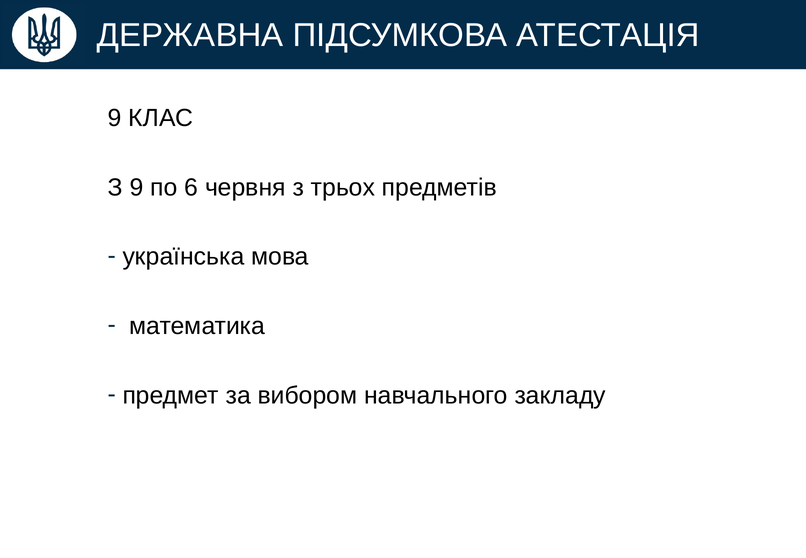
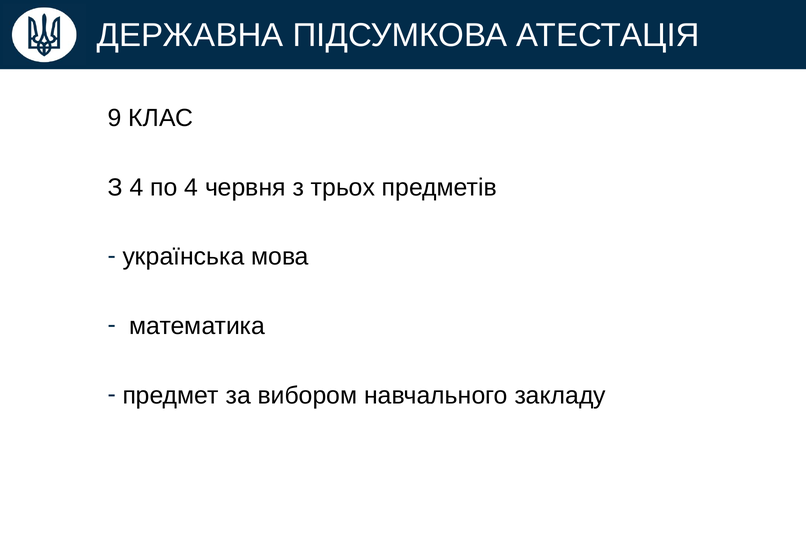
З 9: 9 -> 4
по 6: 6 -> 4
